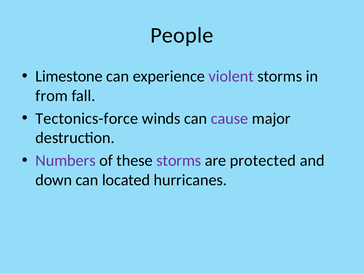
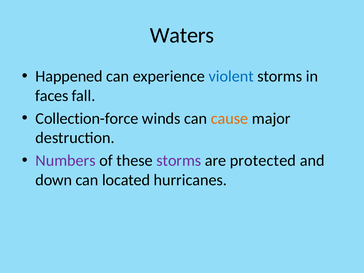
People: People -> Waters
Limestone: Limestone -> Happened
violent colour: purple -> blue
from: from -> faces
Tectonics-force: Tectonics-force -> Collection-force
cause colour: purple -> orange
